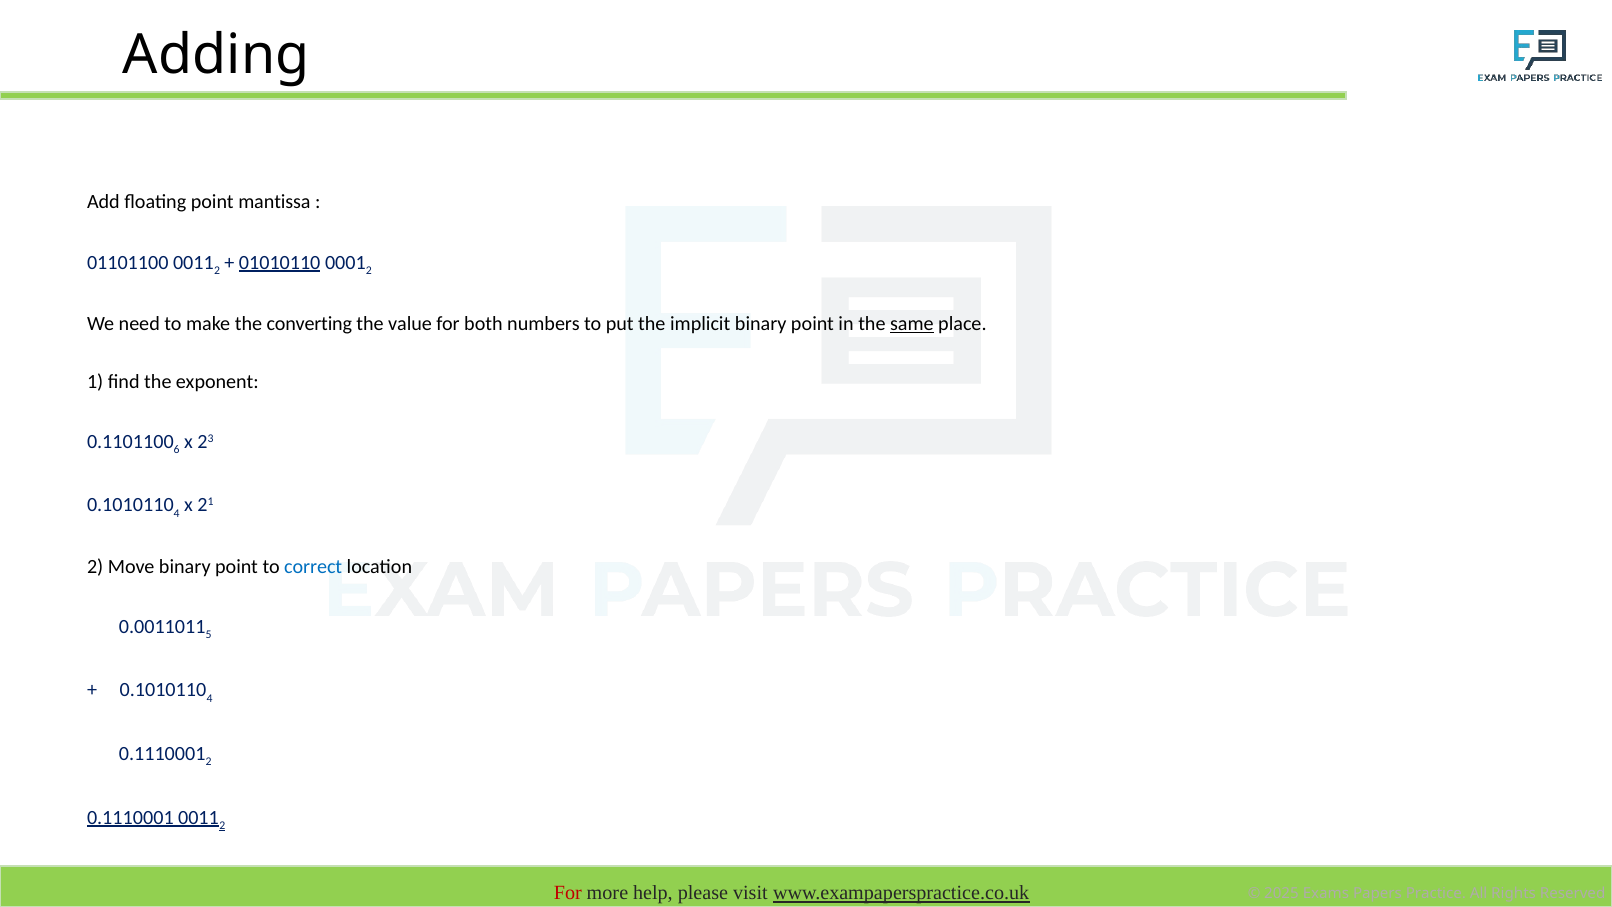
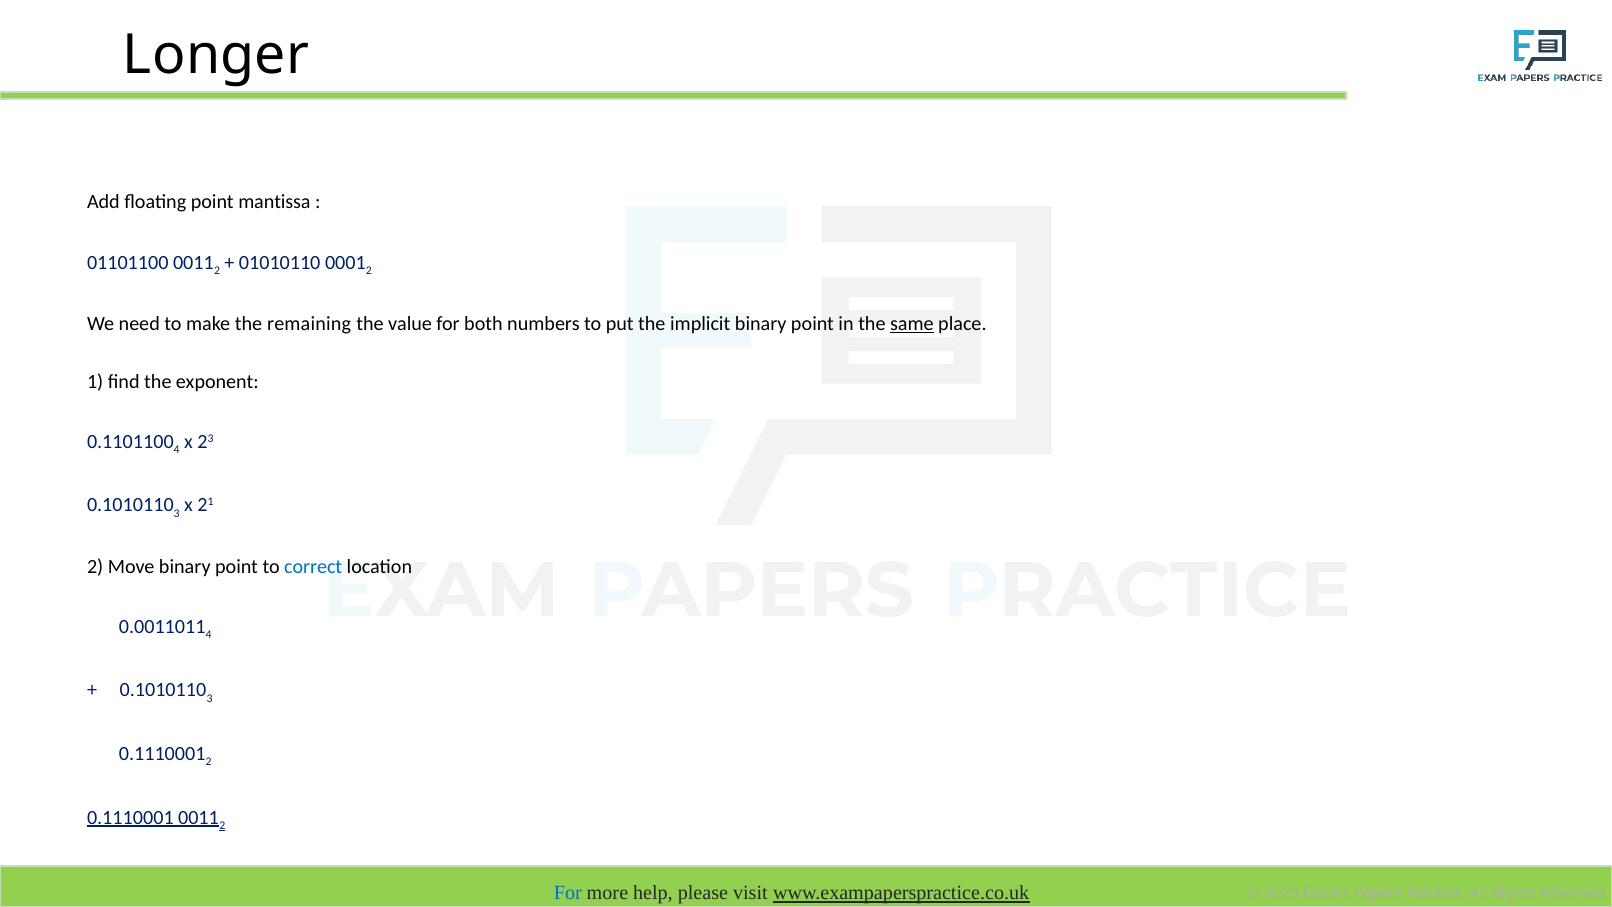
Adding: Adding -> Longer
01010110 underline: present -> none
converting: converting -> remaining
6 at (177, 449): 6 -> 4
4 at (177, 513): 4 -> 3
5 at (209, 634): 5 -> 4
4 at (210, 698): 4 -> 3
For at (568, 893) colour: red -> blue
